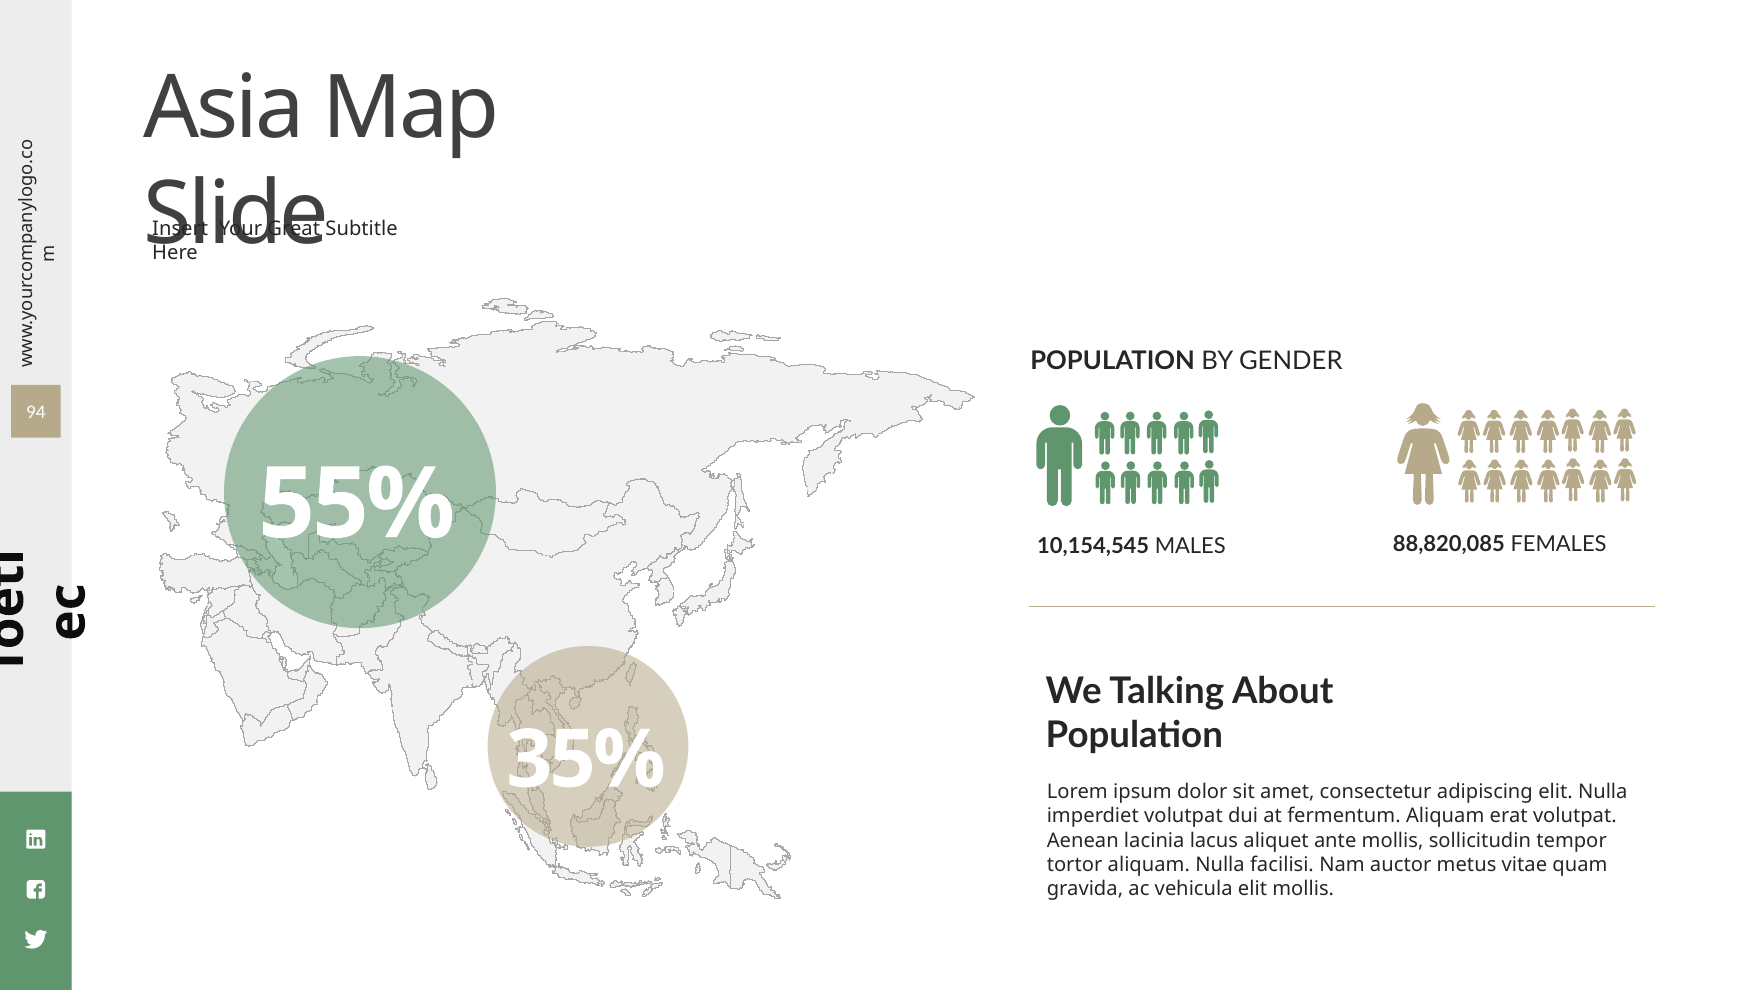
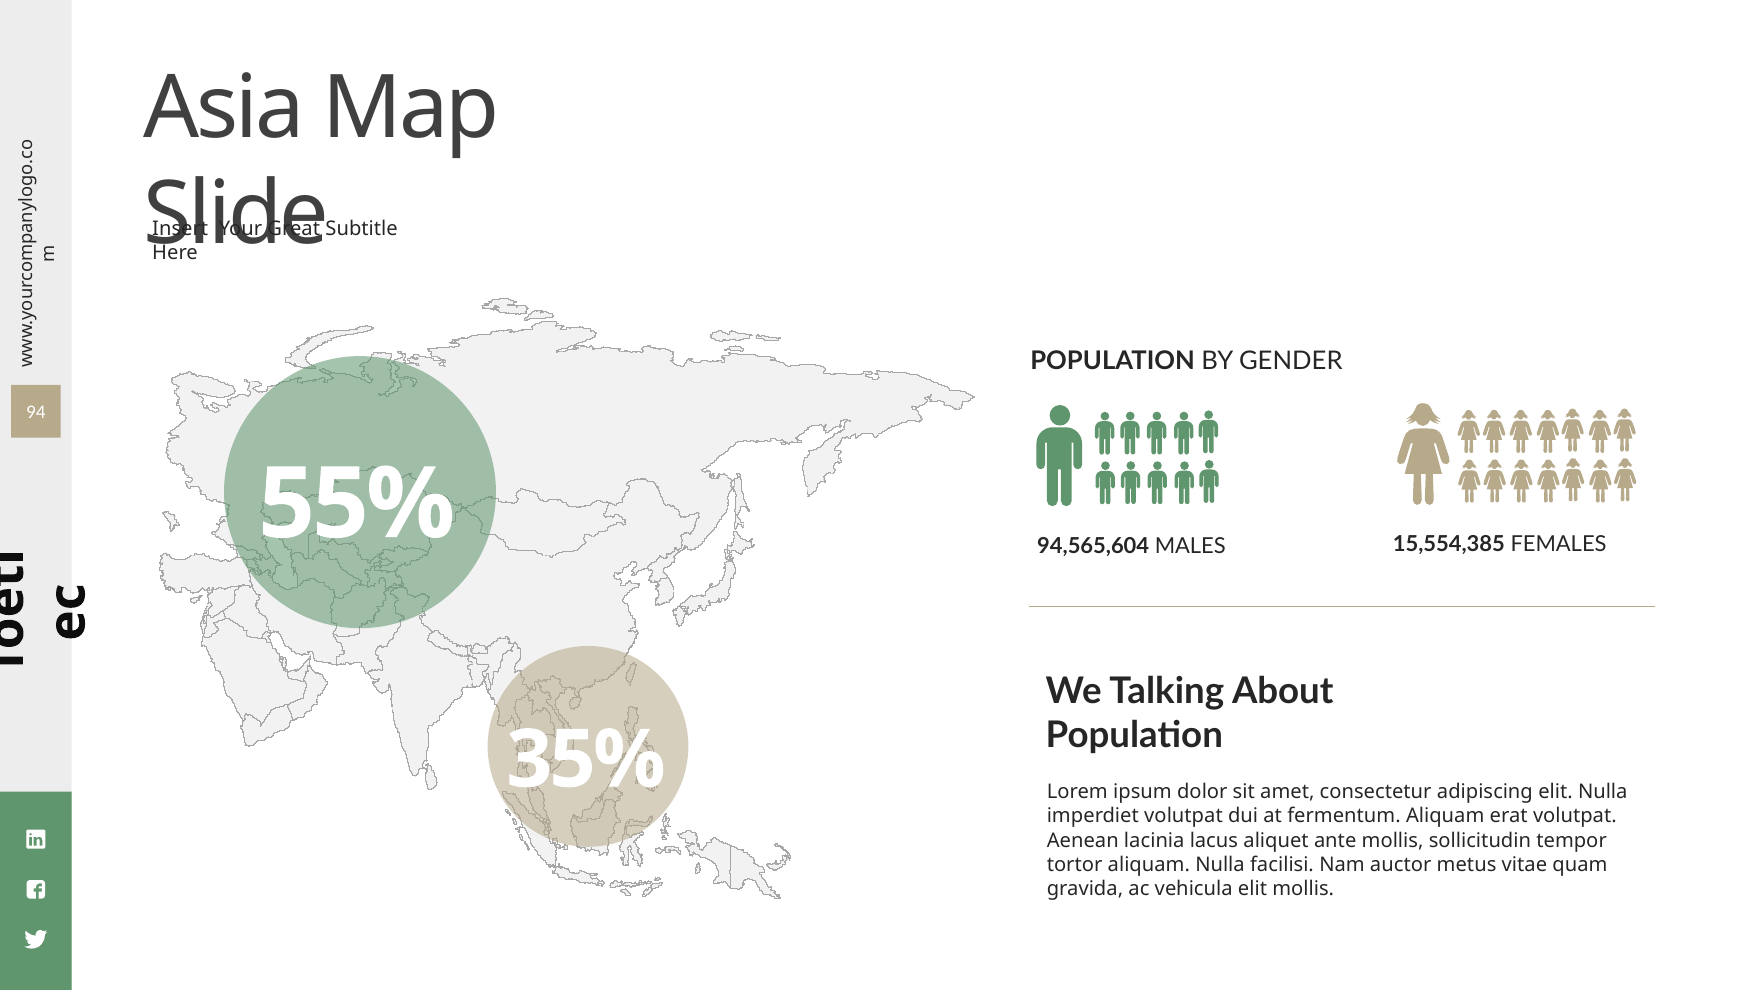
10,154,545: 10,154,545 -> 94,565,604
88,820,085: 88,820,085 -> 15,554,385
